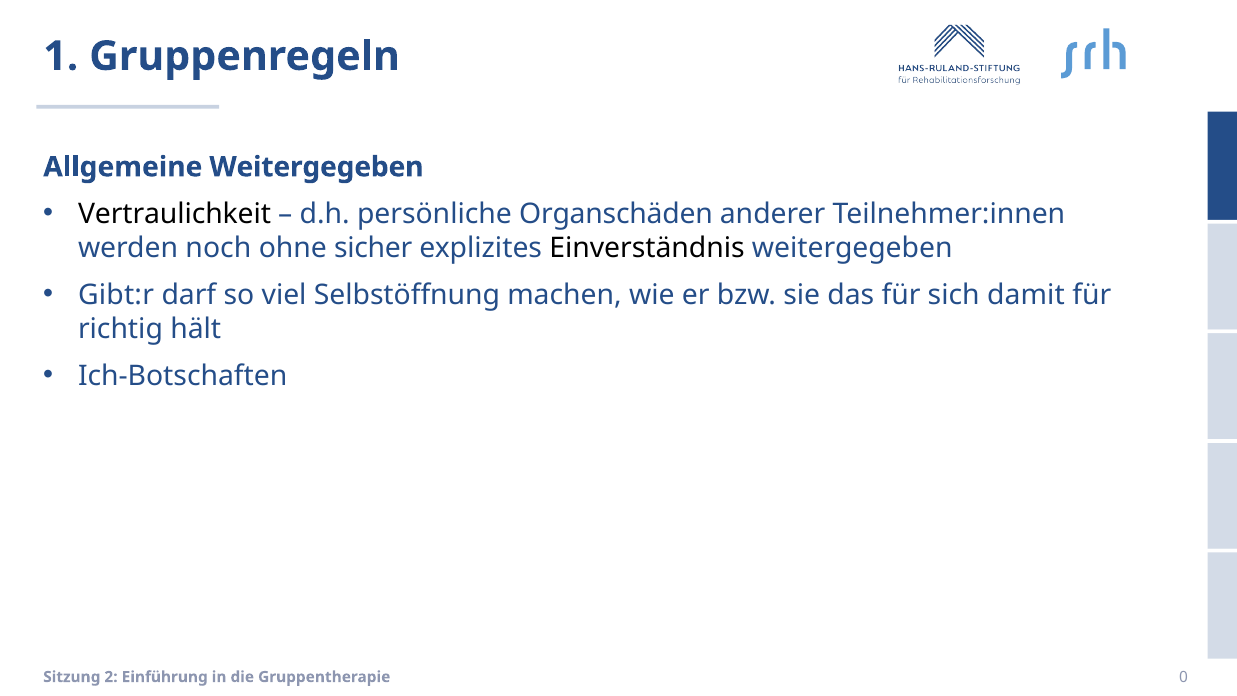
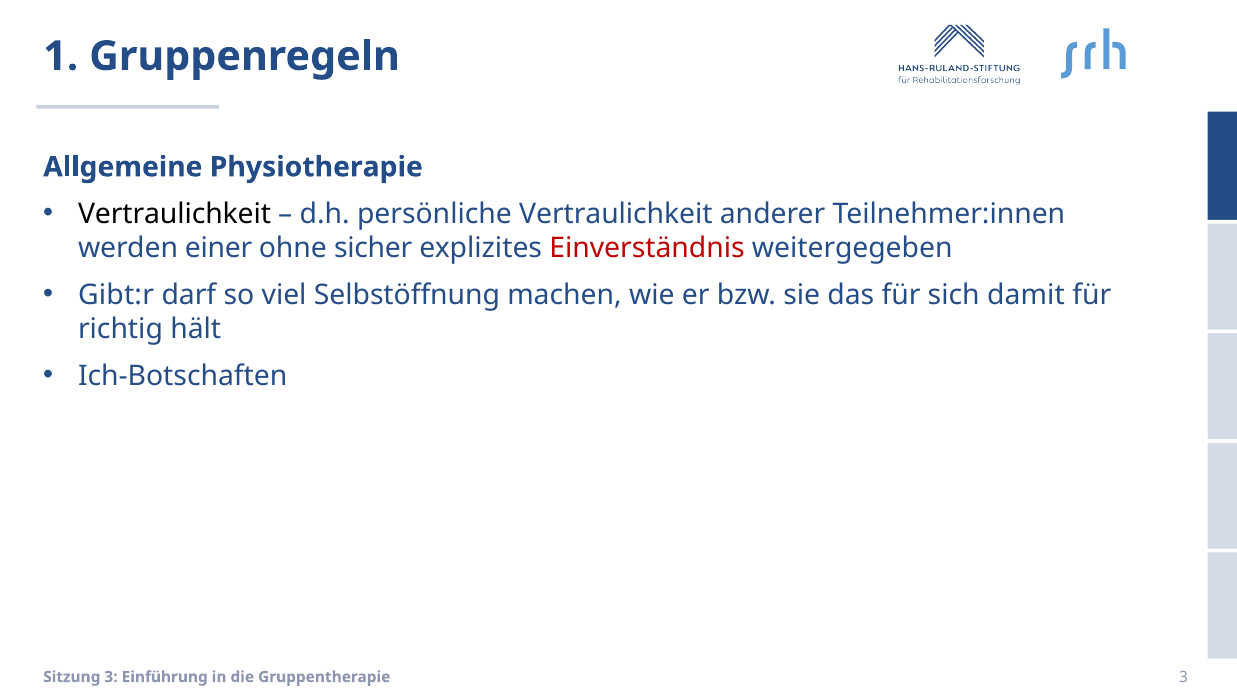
Allgemeine Weitergegeben: Weitergegeben -> Physiotherapie
persönliche Organschäden: Organschäden -> Vertraulichkeit
noch: noch -> einer
Einverständnis colour: black -> red
Sitzung 2: 2 -> 3
Gruppentherapie 0: 0 -> 3
